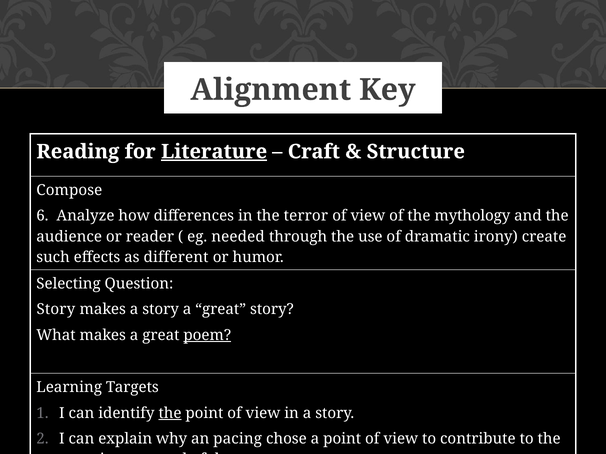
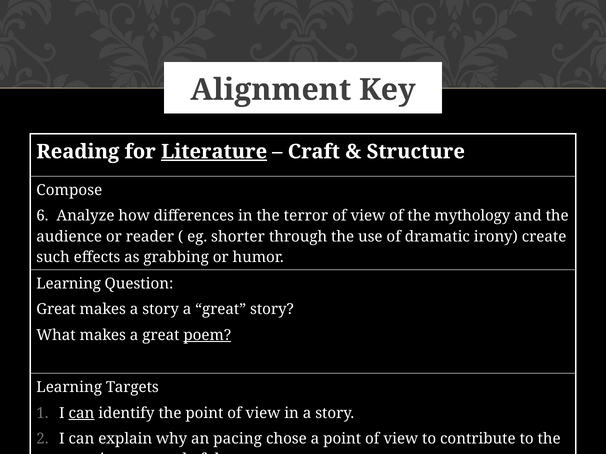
needed: needed -> shorter
different: different -> grabbing
Selecting at (69, 284): Selecting -> Learning
Story at (56, 310): Story -> Great
can at (81, 413) underline: none -> present
the at (170, 413) underline: present -> none
